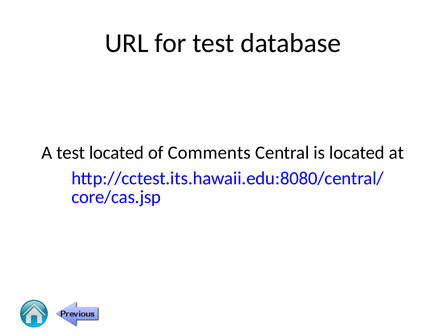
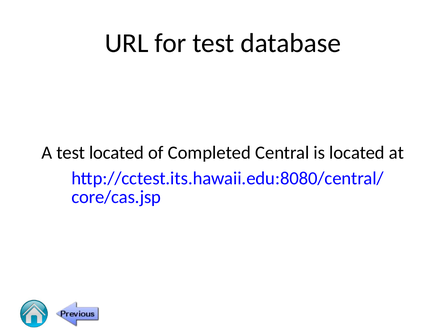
Comments: Comments -> Completed
